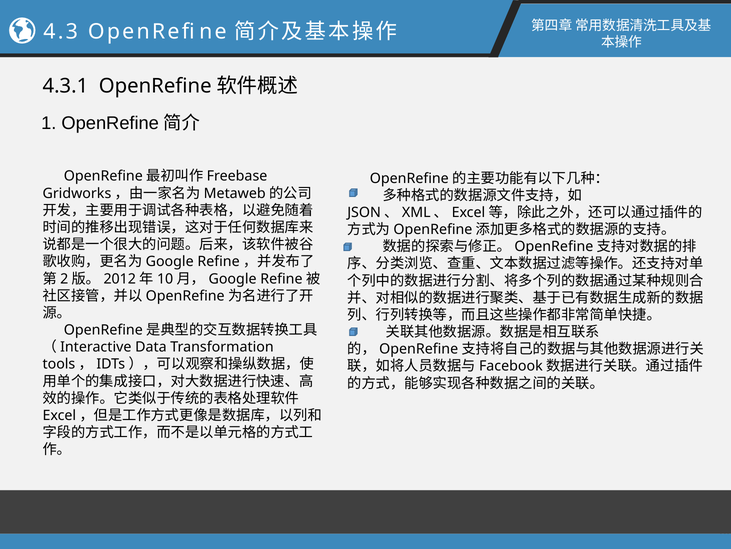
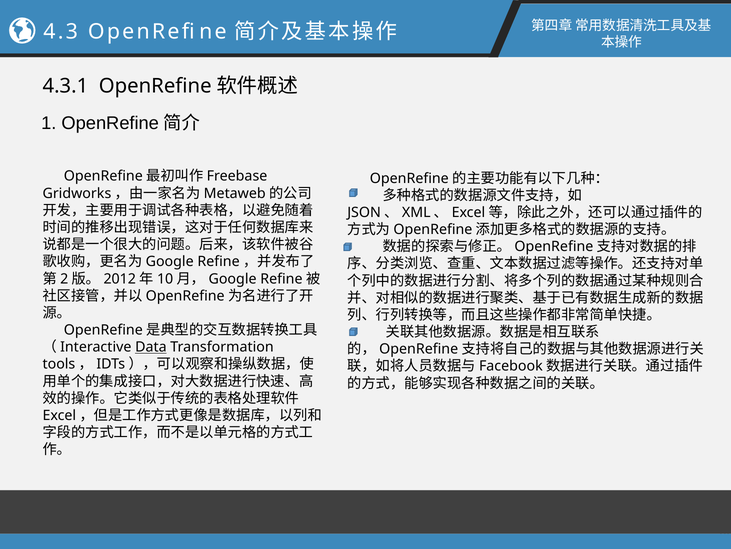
Data underline: none -> present
